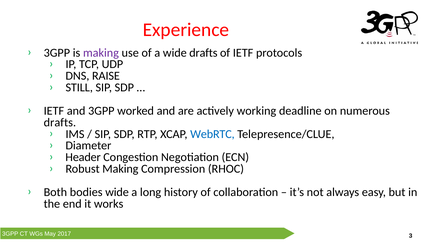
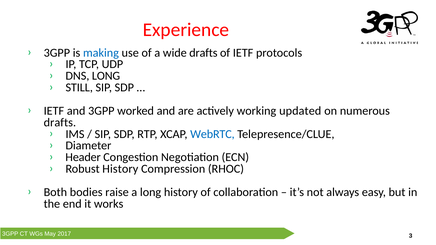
making at (101, 53) colour: purple -> blue
DNS RAISE: RAISE -> LONG
deadline: deadline -> updated
Robust Making: Making -> History
bodies wide: wide -> raise
